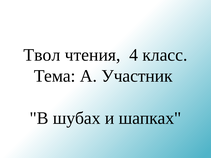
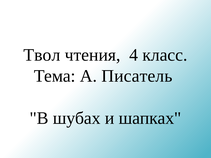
Участник: Участник -> Писатель
